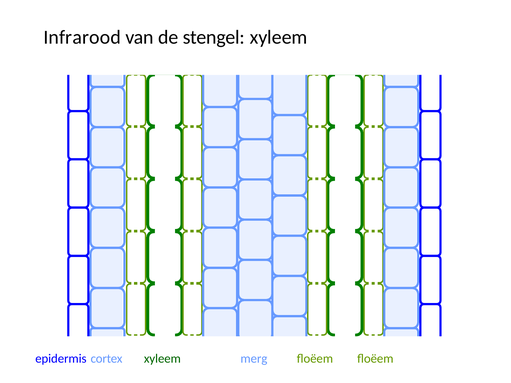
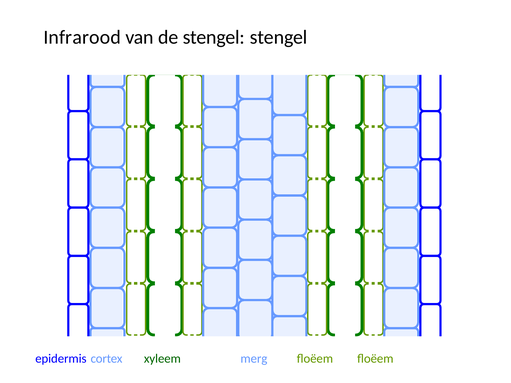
stengel xyleem: xyleem -> stengel
